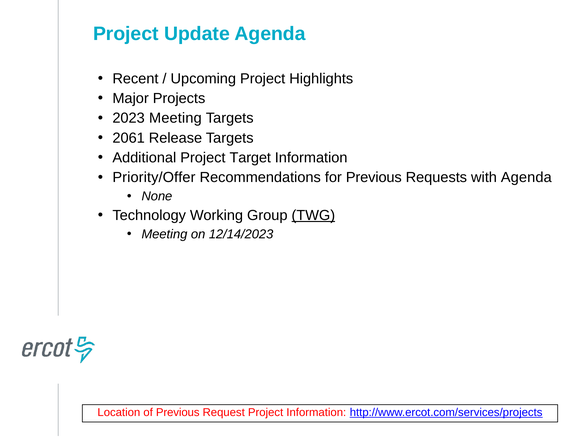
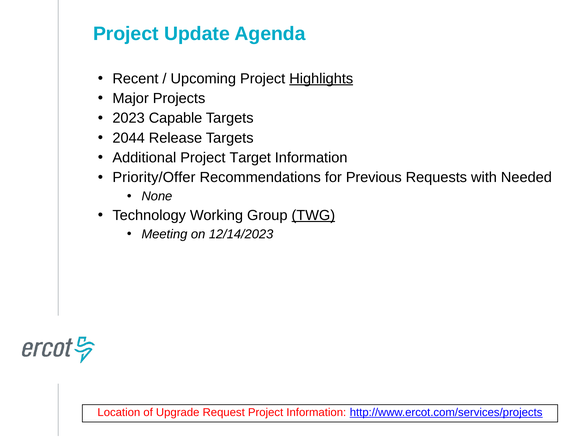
Highlights underline: none -> present
2023 Meeting: Meeting -> Capable
2061: 2061 -> 2044
with Agenda: Agenda -> Needed
of Previous: Previous -> Upgrade
